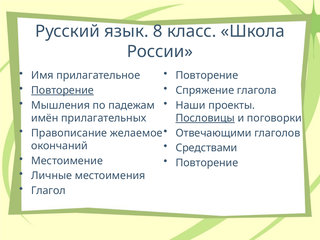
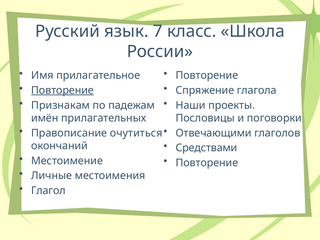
8: 8 -> 7
Мышления: Мышления -> Признакам
Пословицы underline: present -> none
желаемое: желаемое -> очутиться
